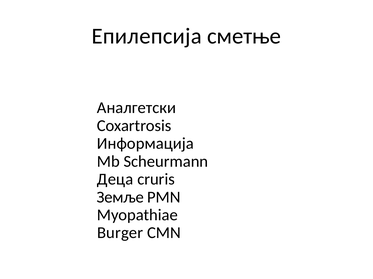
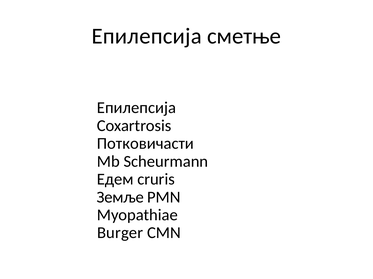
Аналгетски at (137, 108): Аналгетски -> Епилепсија
Информација: Информација -> Потковичасти
Деца: Деца -> Едем
